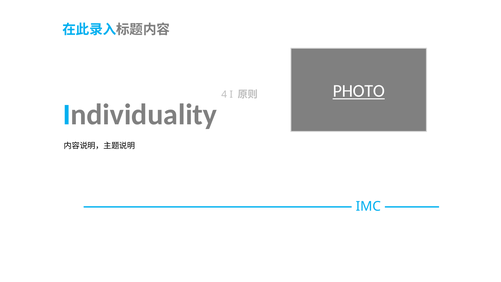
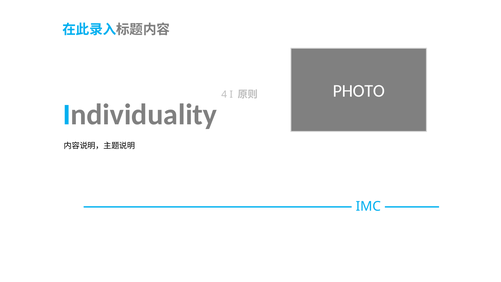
PHOTO underline: present -> none
